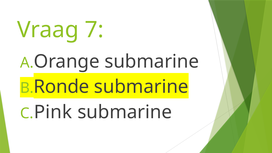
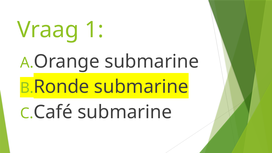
7: 7 -> 1
Pink: Pink -> Café
